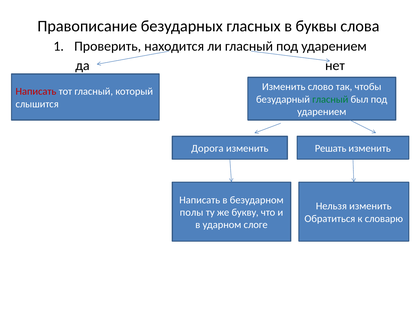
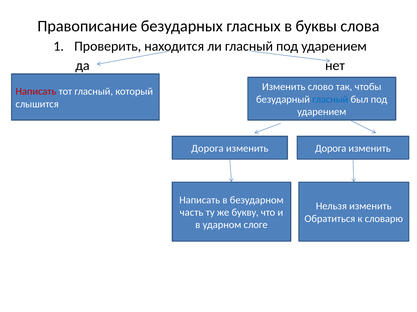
гласный at (330, 100) colour: green -> blue
изменить Решать: Решать -> Дорога
полы: полы -> часть
